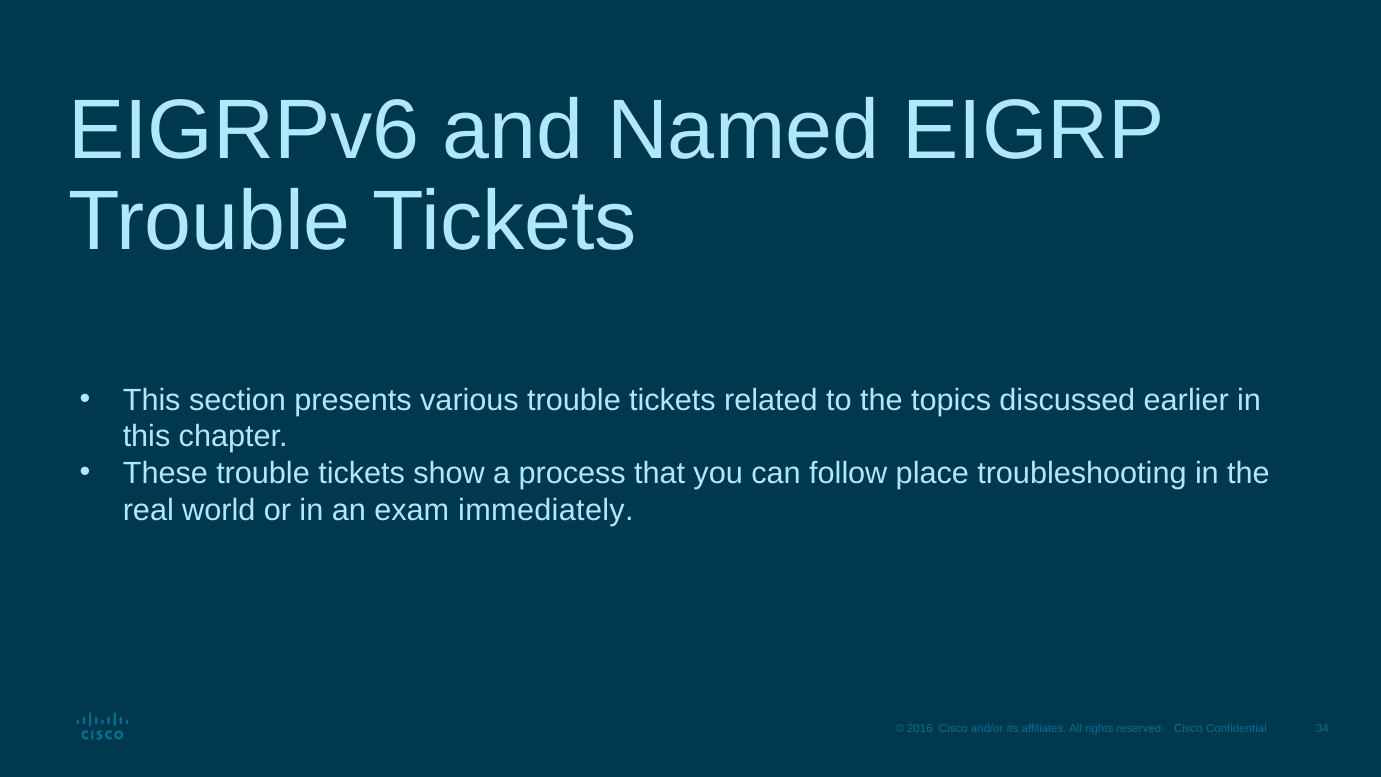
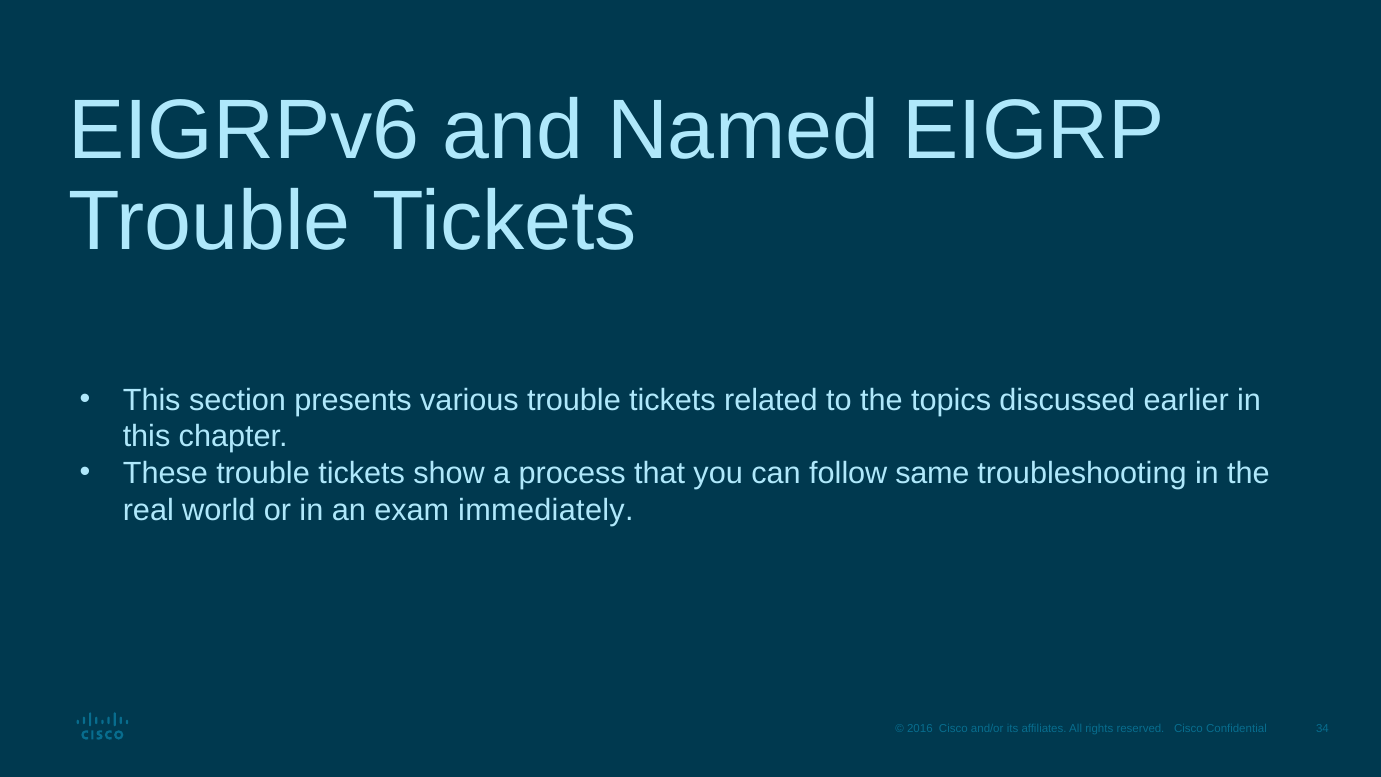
place: place -> same
